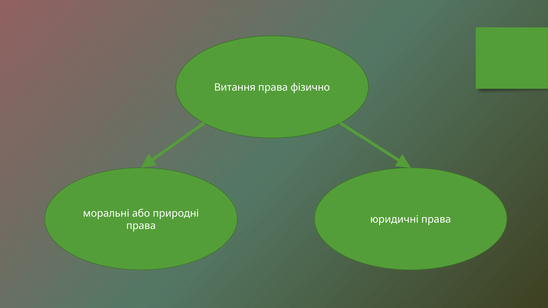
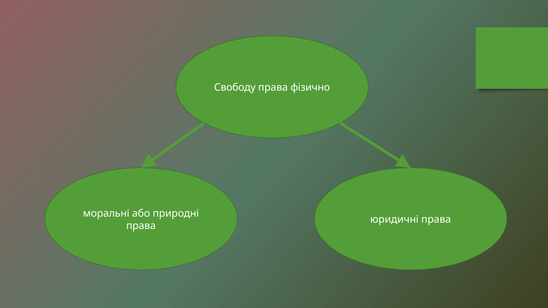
Витання: Витання -> Свободу
